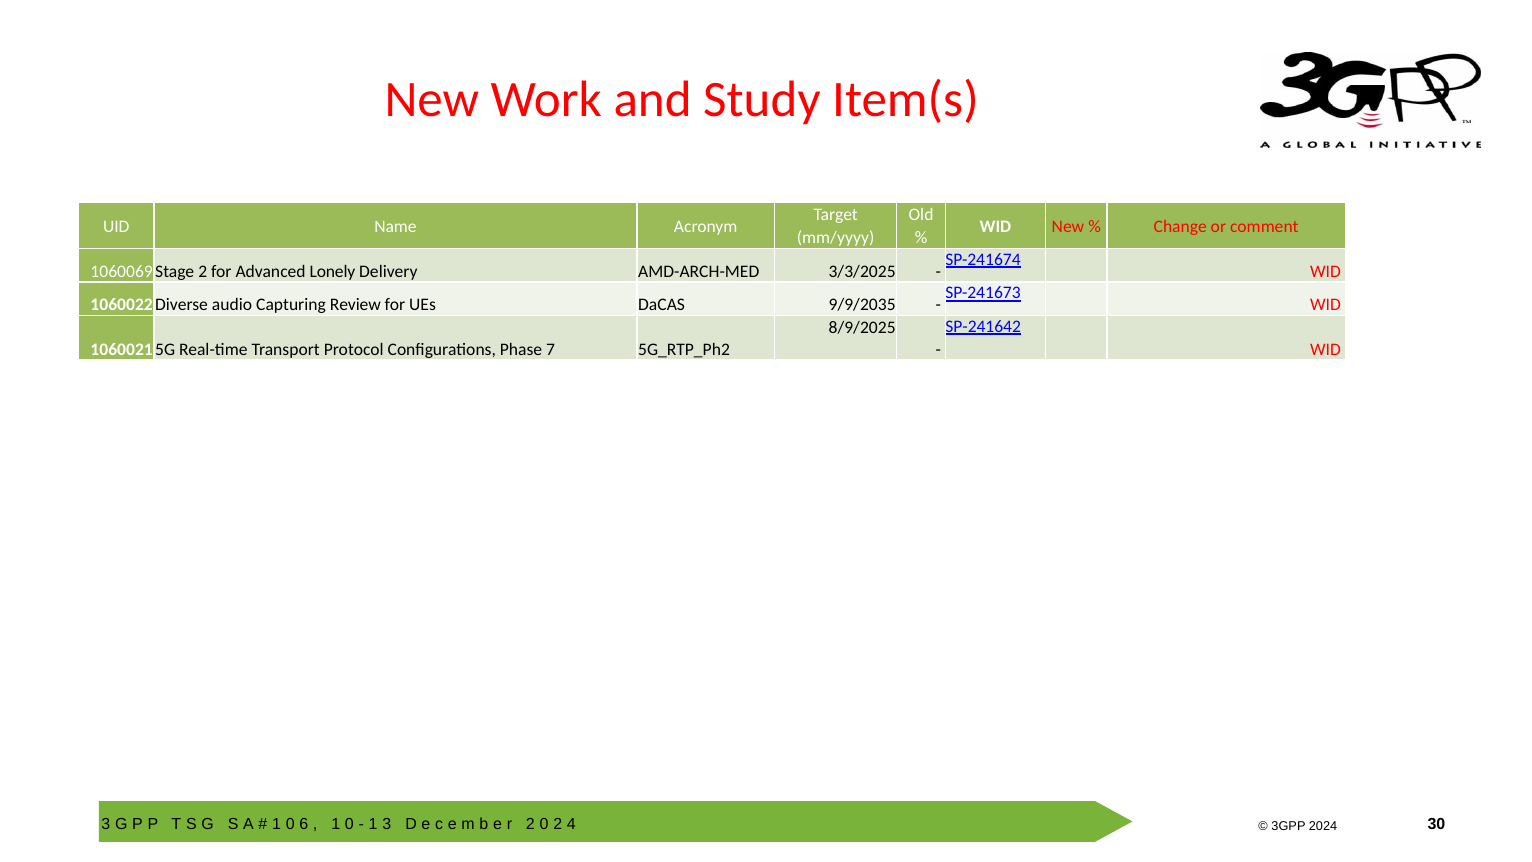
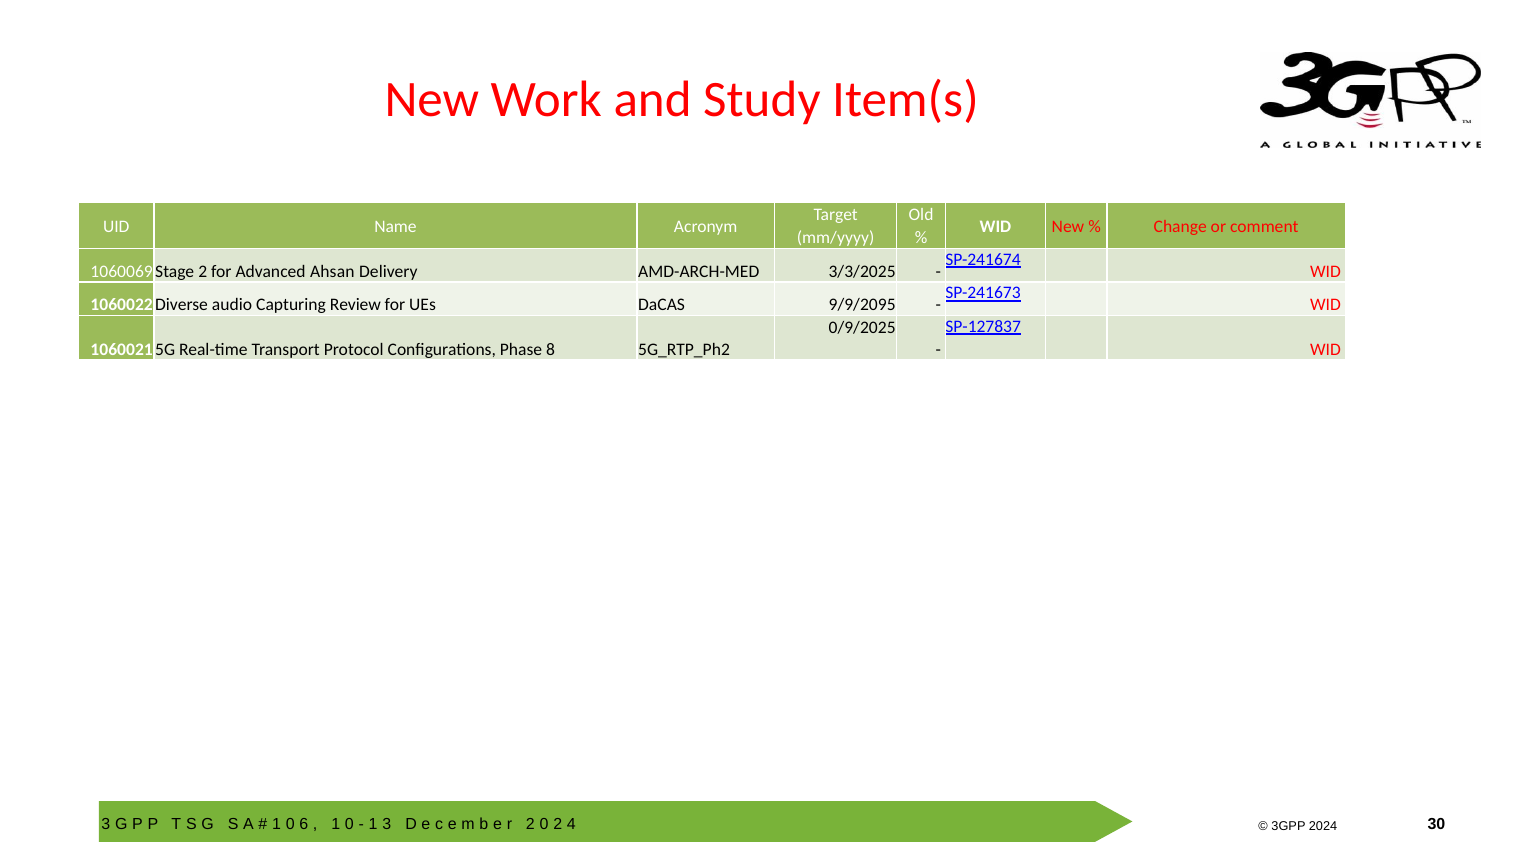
Lonely: Lonely -> Ahsan
9/9/2035: 9/9/2035 -> 9/9/2095
SP-241642: SP-241642 -> SP-127837
8/9/2025: 8/9/2025 -> 0/9/2025
7: 7 -> 8
